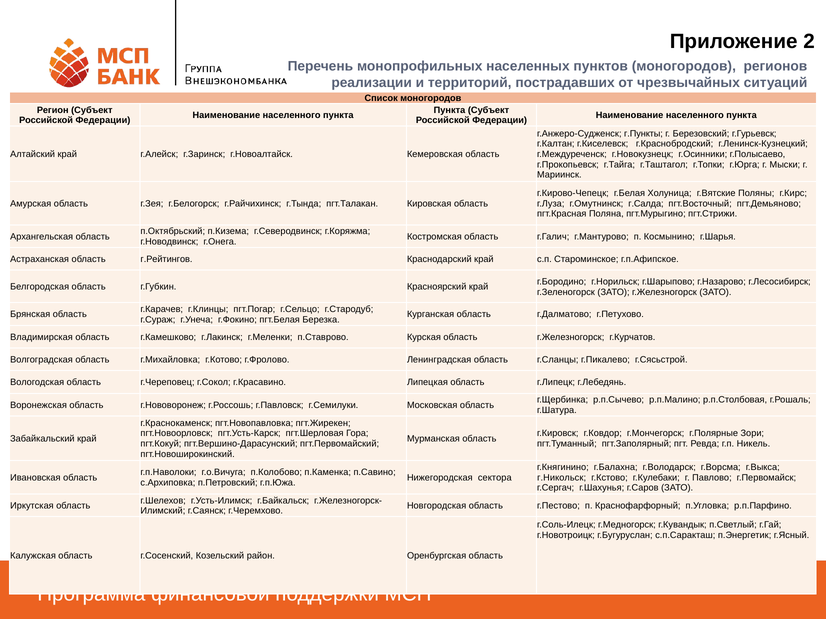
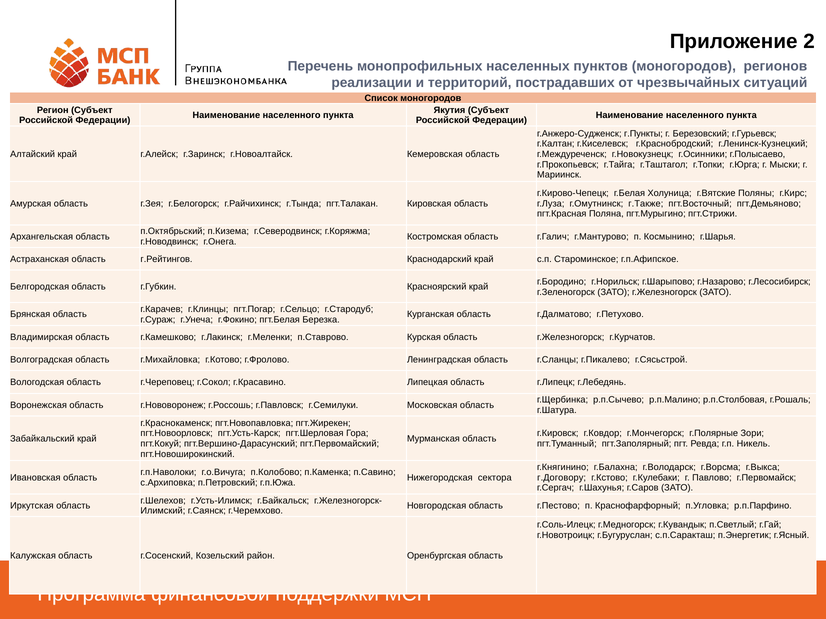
Пункта at (449, 110): Пункта -> Якутия
г.Салда: г.Салда -> г.Также
г.Никольск: г.Никольск -> г.Договору
